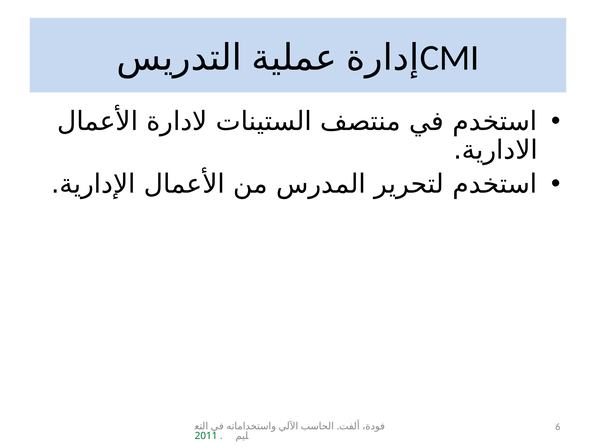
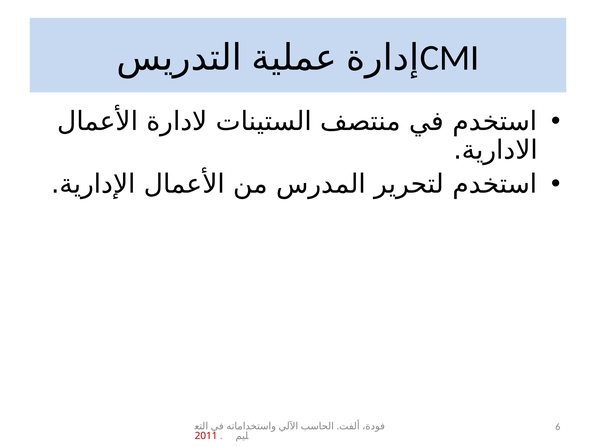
2011 colour: green -> red
